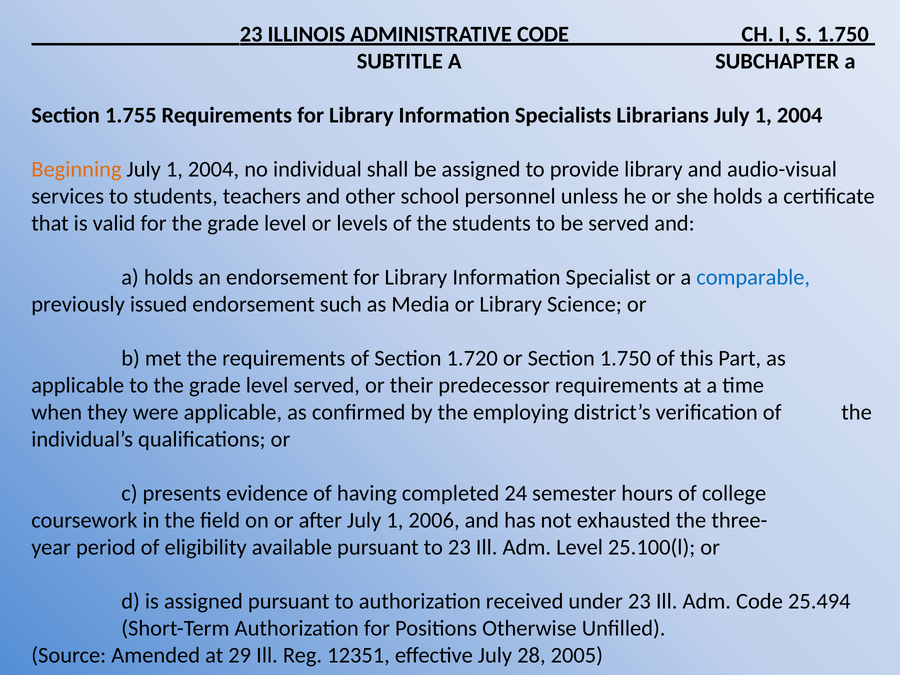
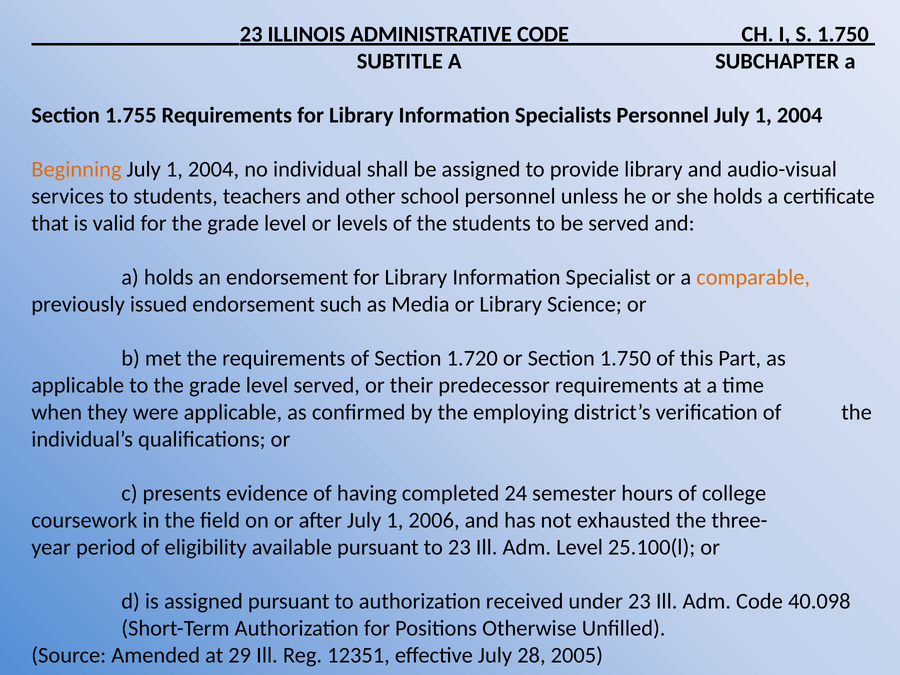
Specialists Librarians: Librarians -> Personnel
comparable colour: blue -> orange
25.494: 25.494 -> 40.098
